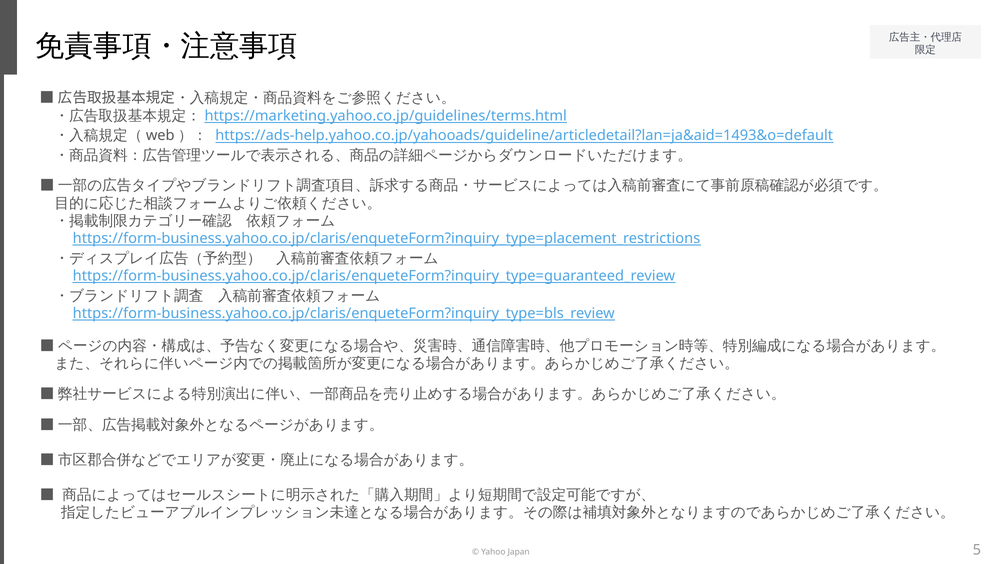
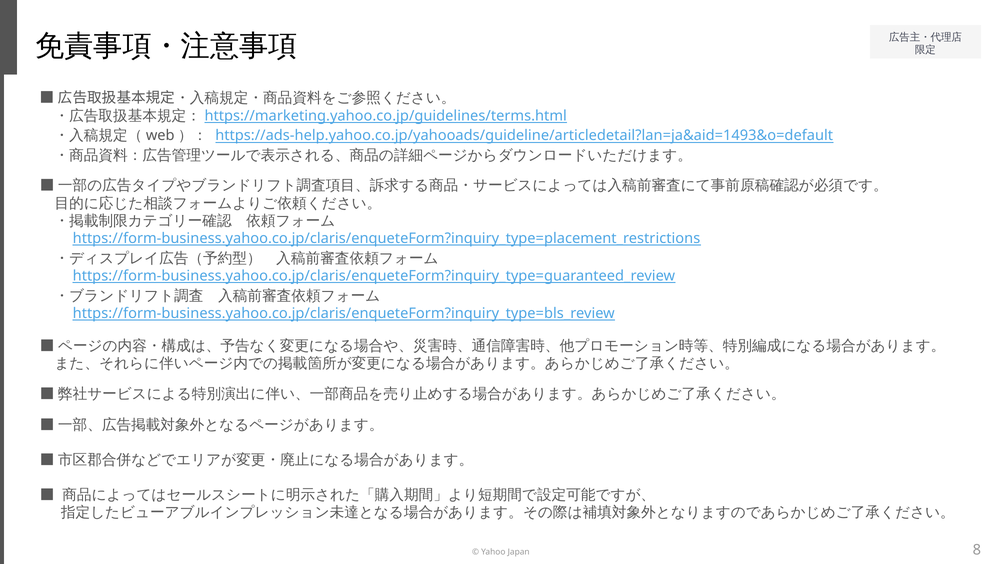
5: 5 -> 8
